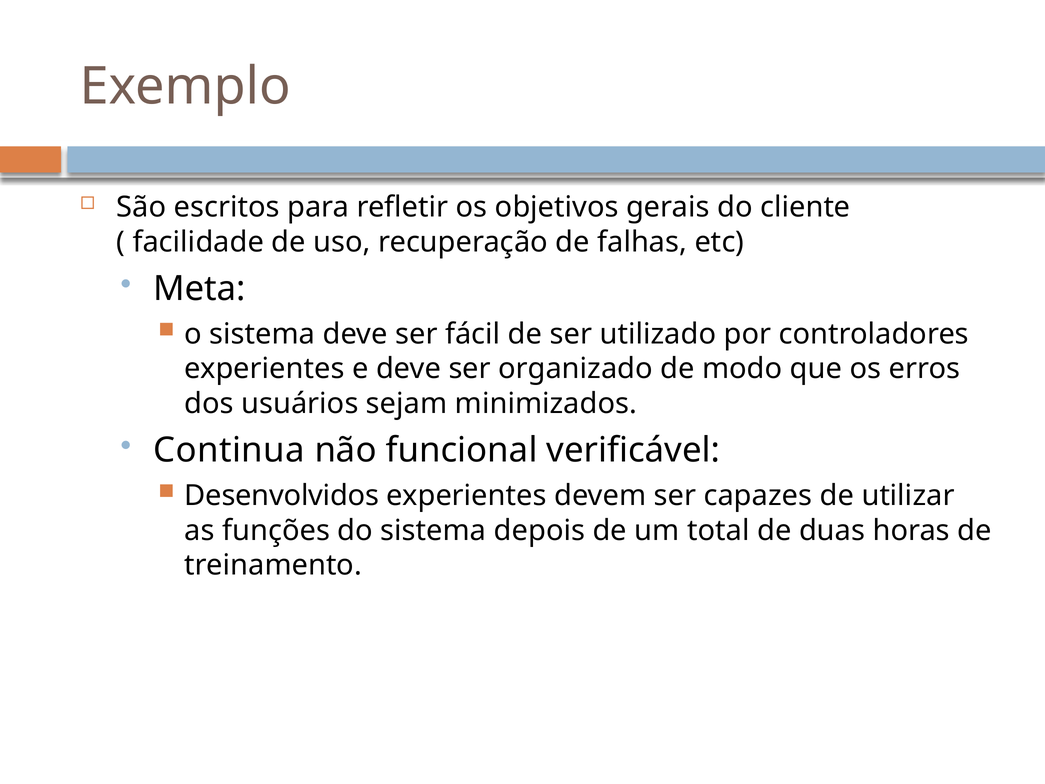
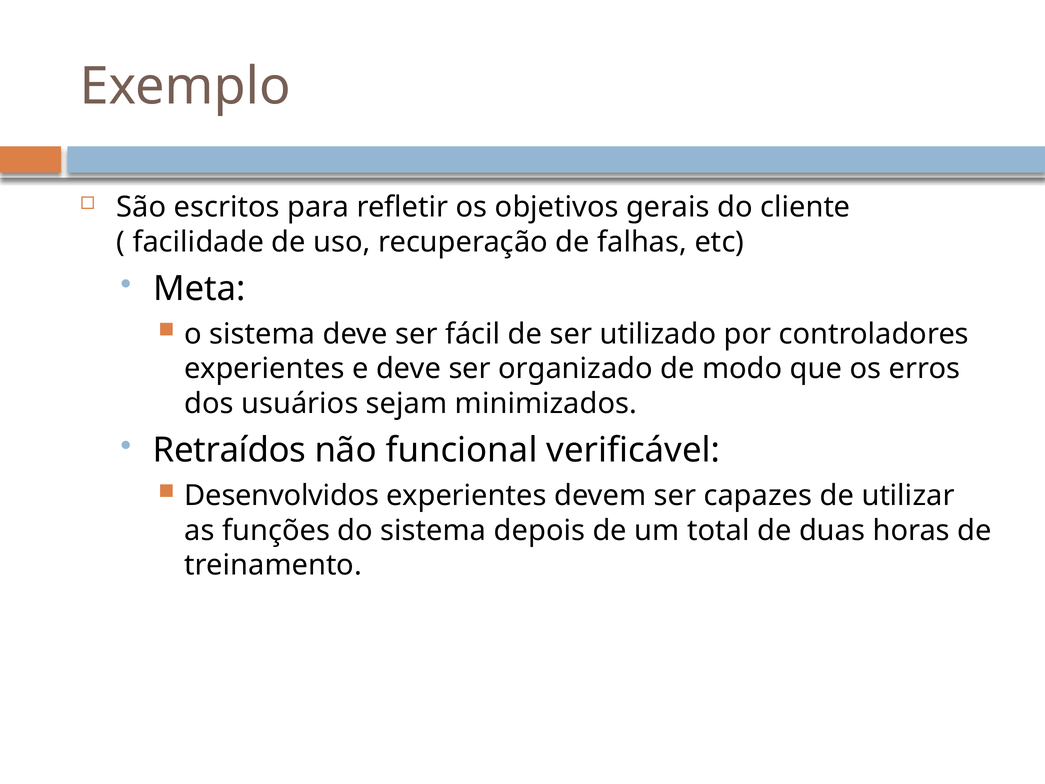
Continua: Continua -> Retraídos
